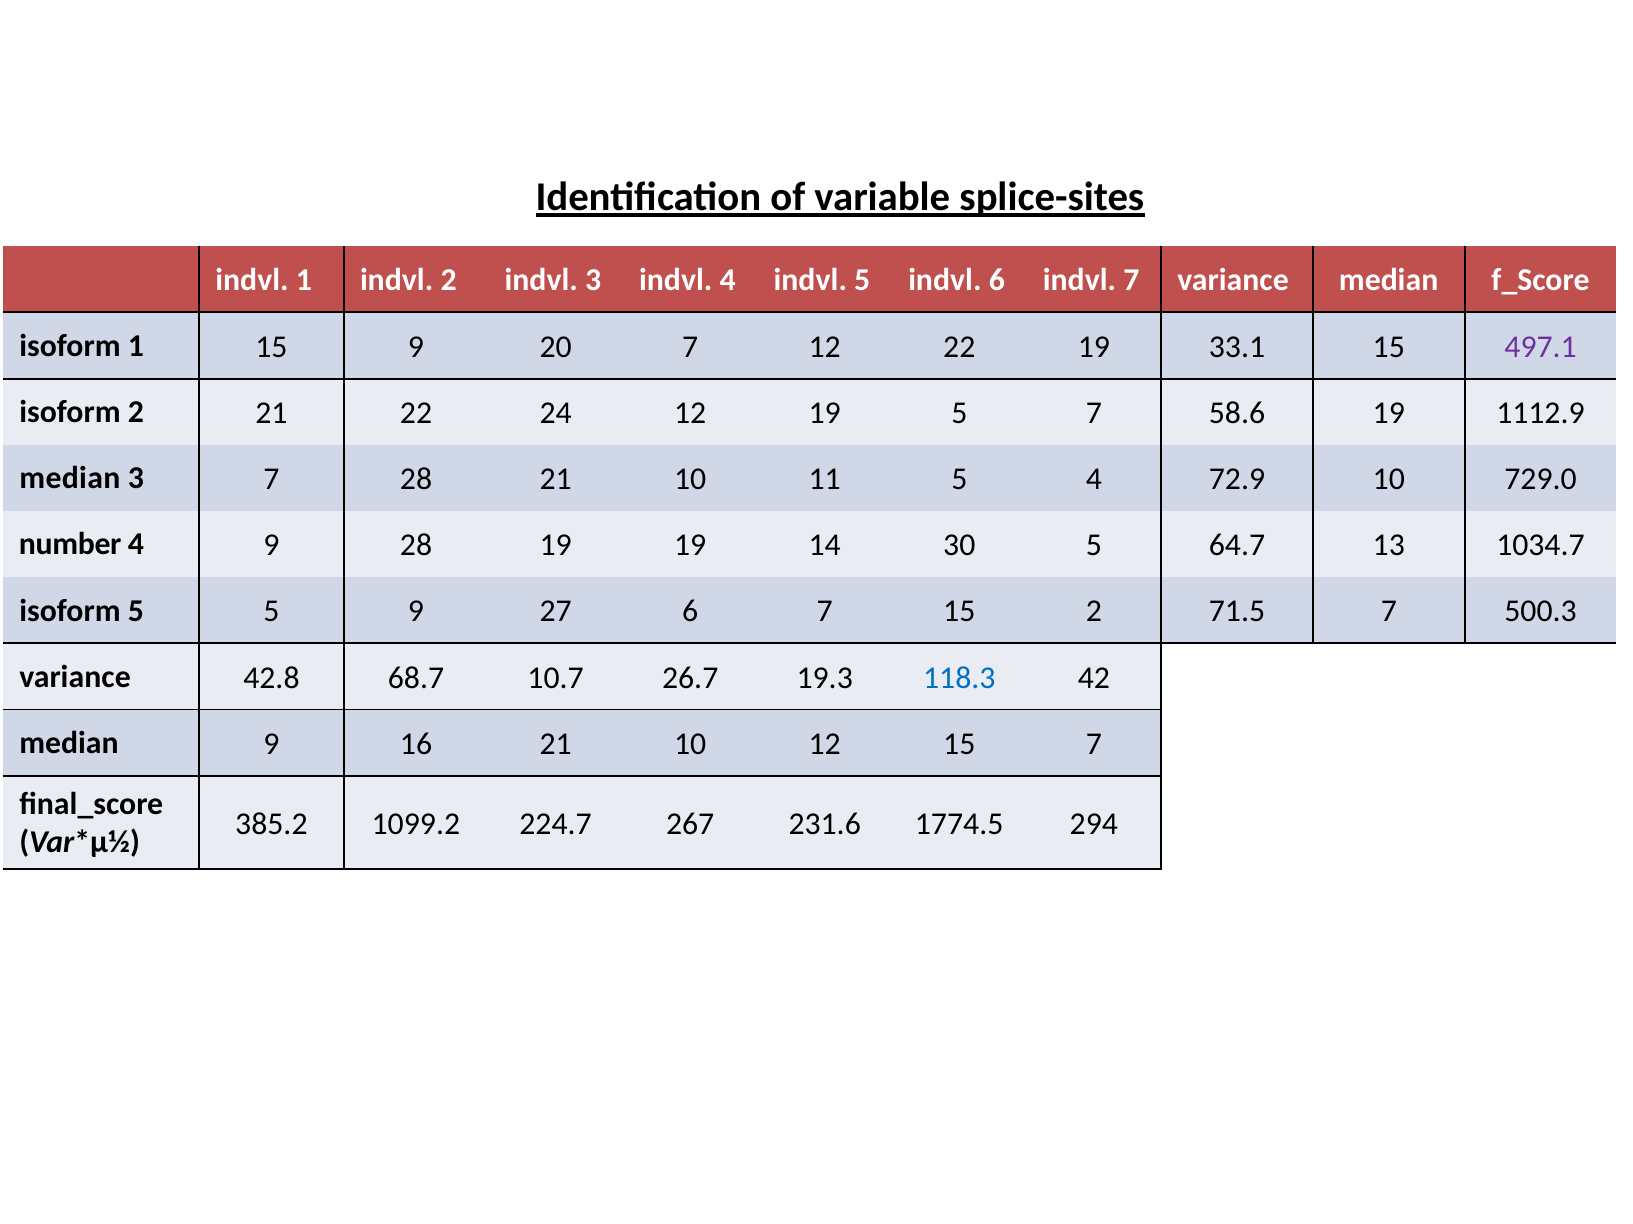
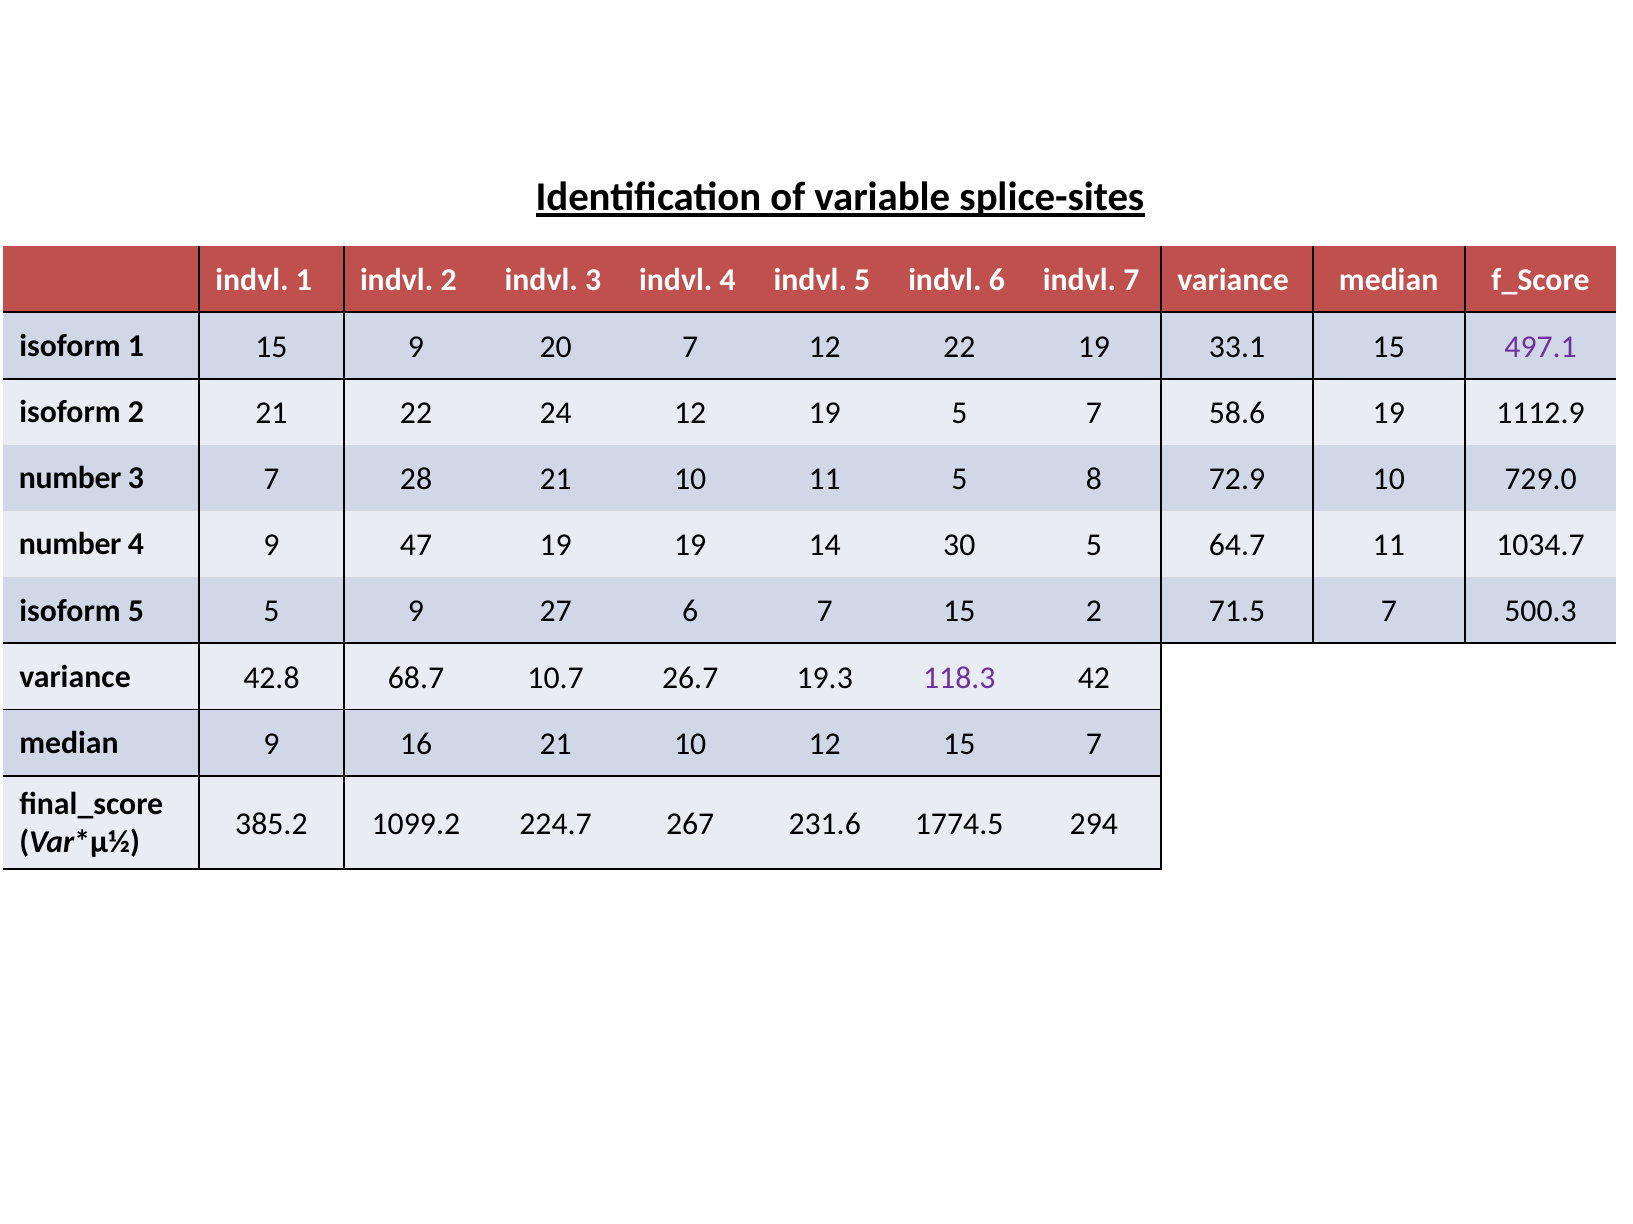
median at (70, 479): median -> number
5 4: 4 -> 8
9 28: 28 -> 47
64.7 13: 13 -> 11
118.3 colour: blue -> purple
